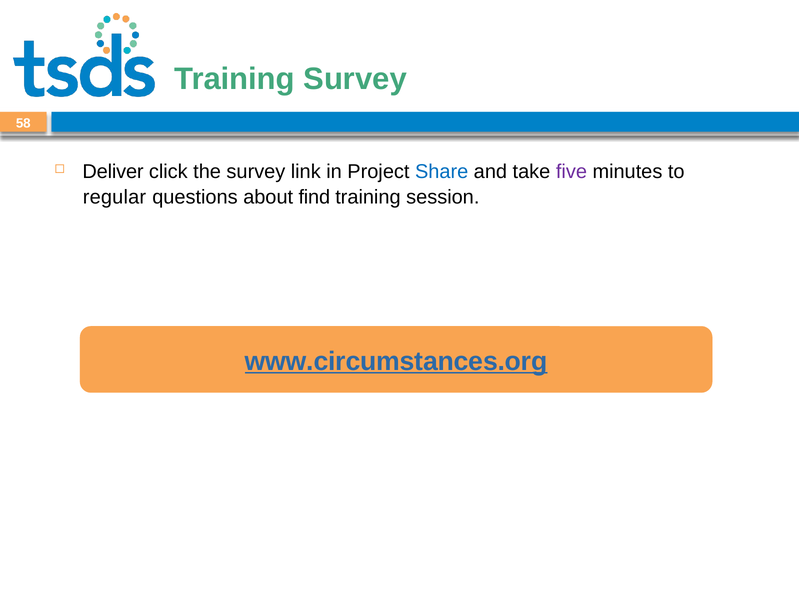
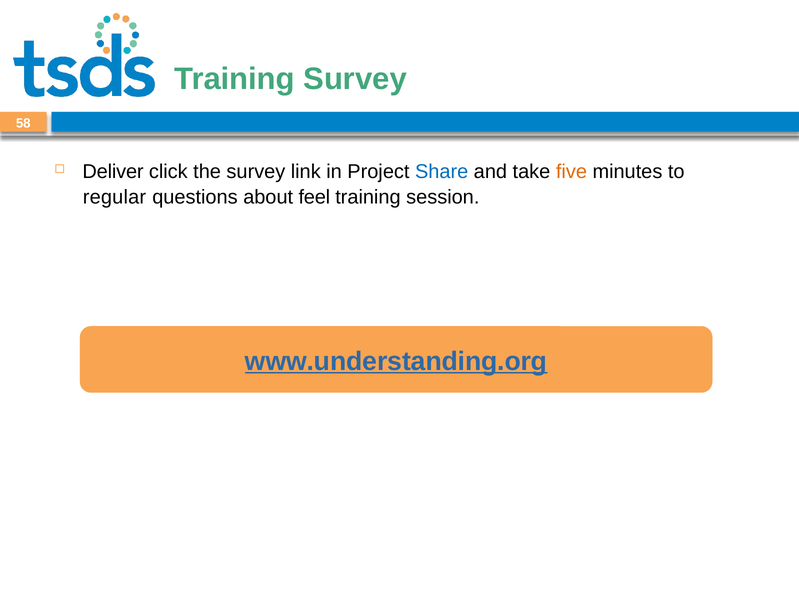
five colour: purple -> orange
find: find -> feel
www.circumstances.org: www.circumstances.org -> www.understanding.org
